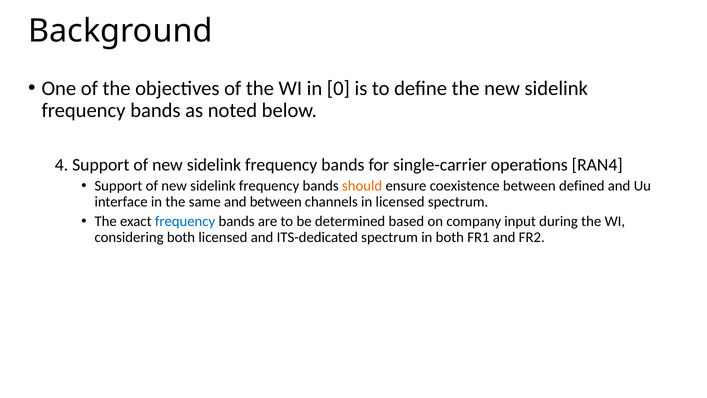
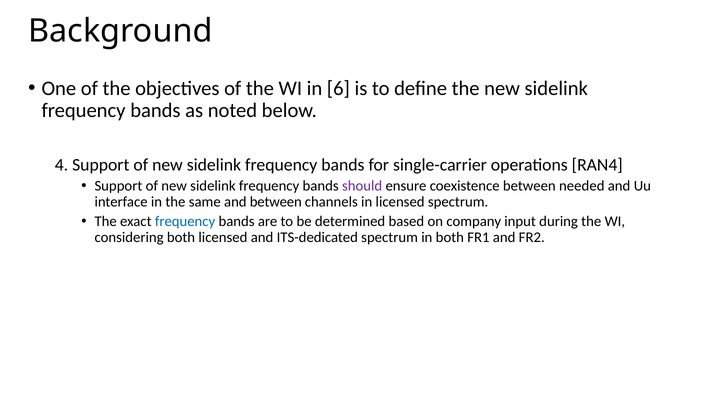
0: 0 -> 6
should colour: orange -> purple
defined: defined -> needed
